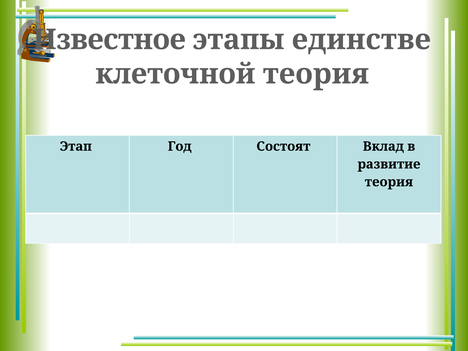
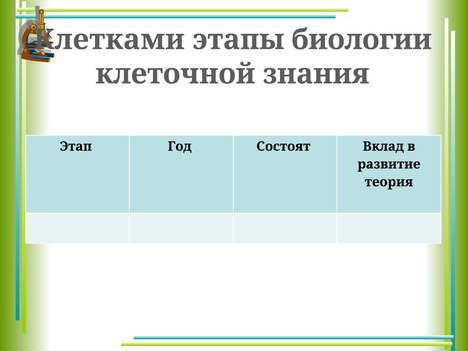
Известное: Известное -> Клетками
единстве: единстве -> биологии
клеточной теория: теория -> знания
